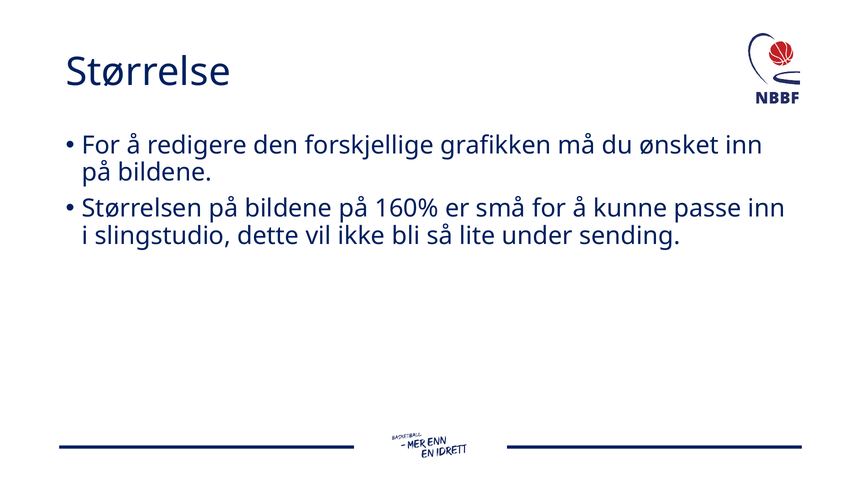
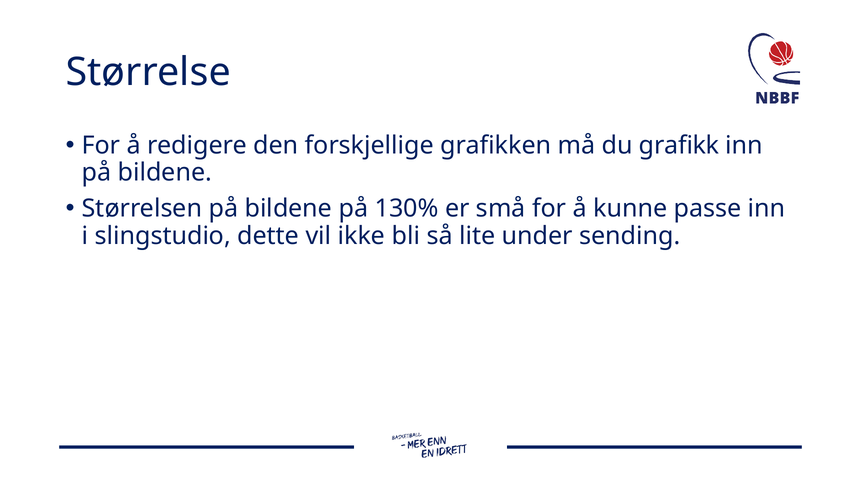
ønsket: ønsket -> grafikk
160%: 160% -> 130%
